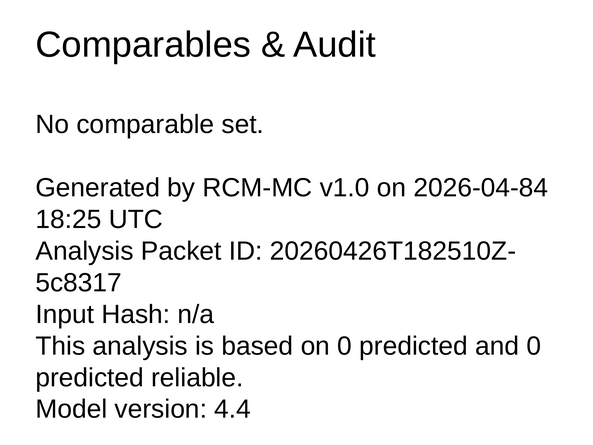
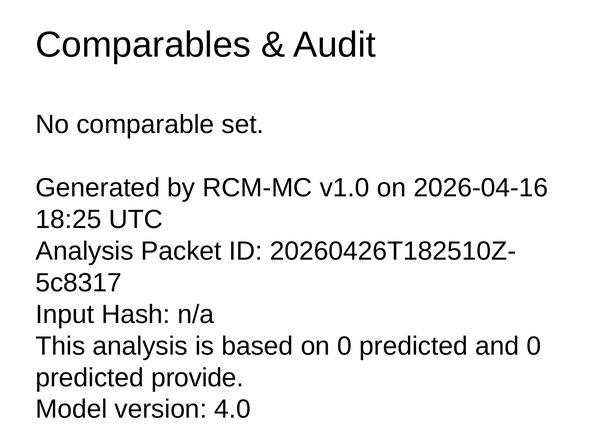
2026-04-84: 2026-04-84 -> 2026-04-16
reliable: reliable -> provide
4.4: 4.4 -> 4.0
